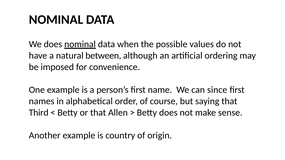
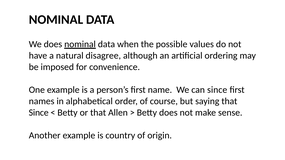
between: between -> disagree
Third at (39, 113): Third -> Since
